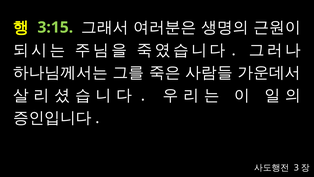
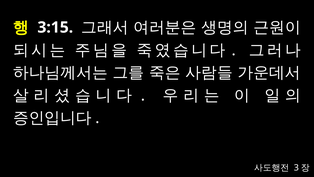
3:15 colour: light green -> white
